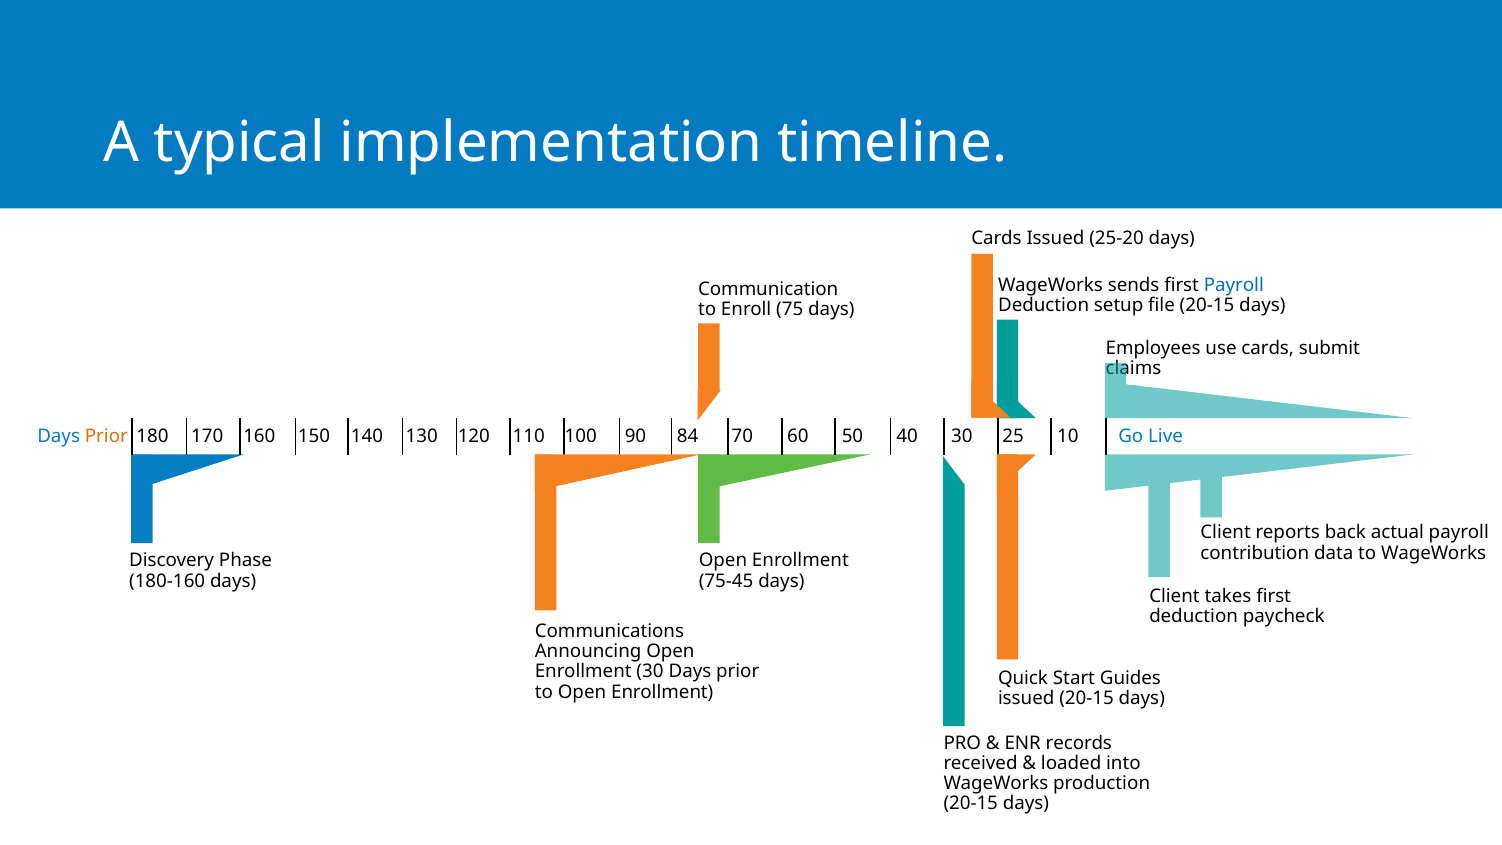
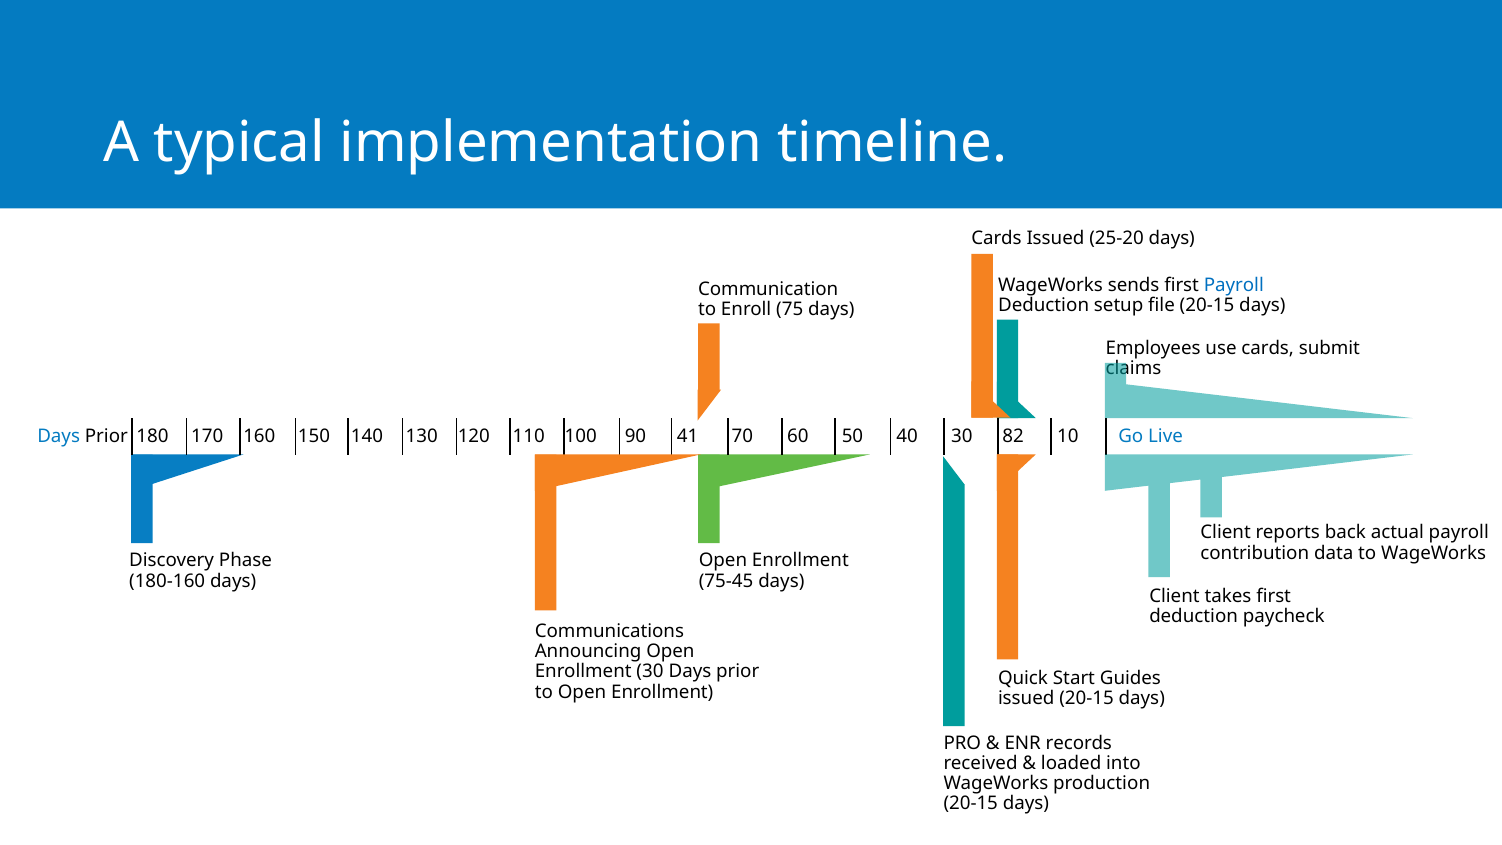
Prior at (106, 437) colour: orange -> black
84: 84 -> 41
25: 25 -> 82
